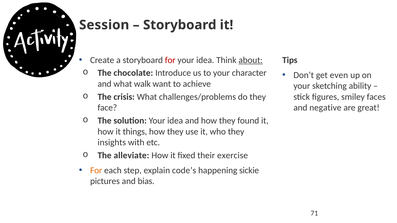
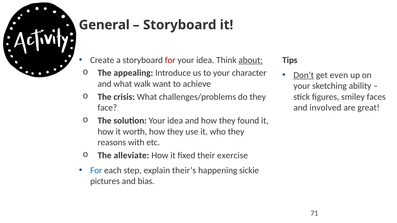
Session: Session -> General
chocolate: chocolate -> appealing
Don’t underline: none -> present
negative: negative -> involved
things: things -> worth
insights: insights -> reasons
For at (96, 171) colour: orange -> blue
code’s: code’s -> their’s
